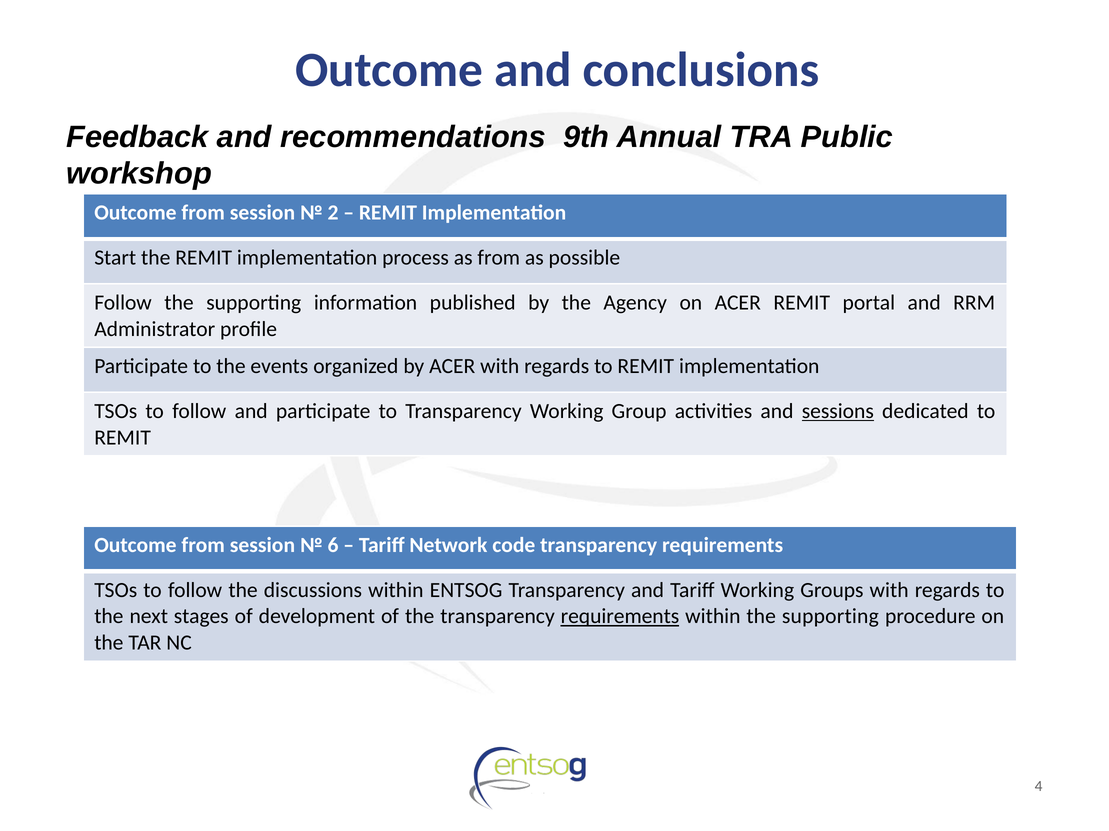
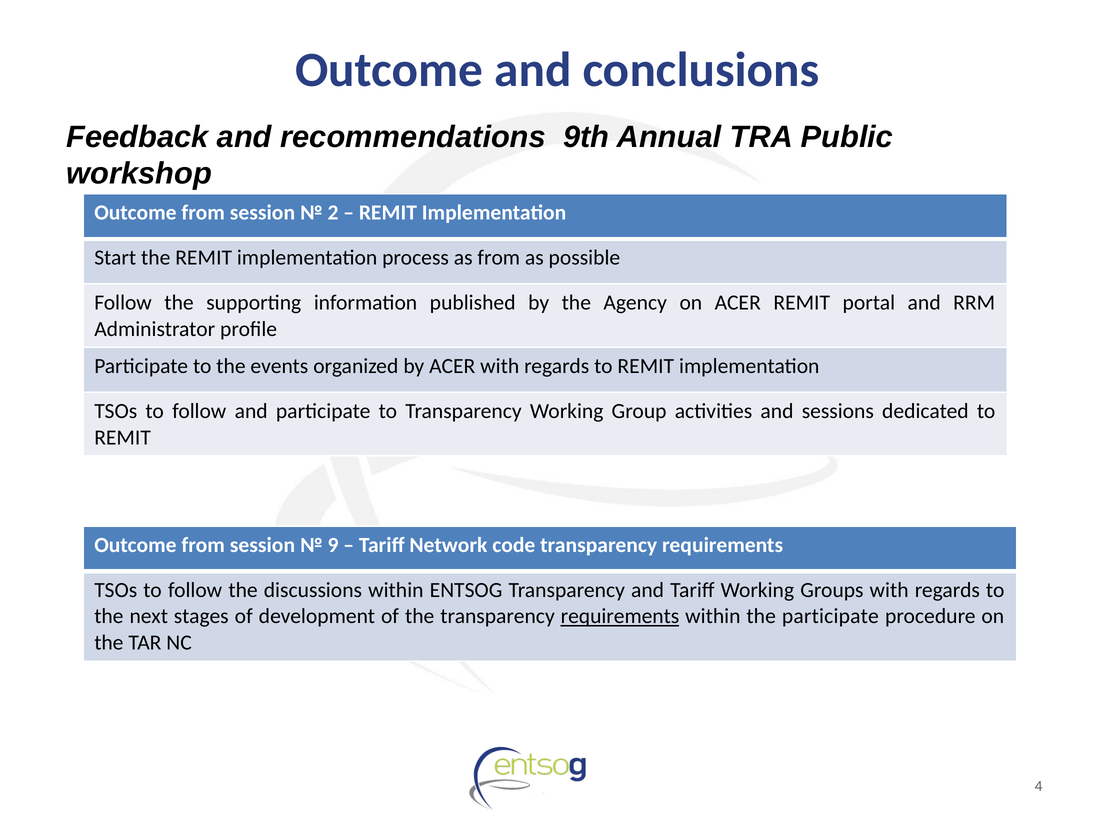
sessions underline: present -> none
6: 6 -> 9
within the supporting: supporting -> participate
